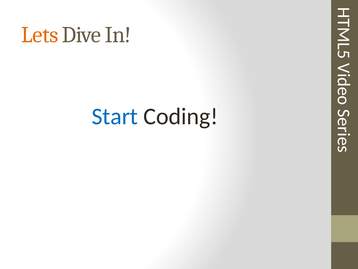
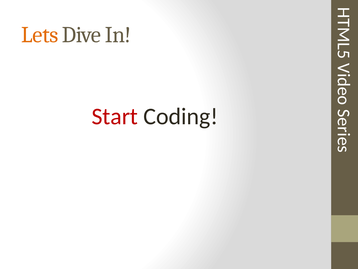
Start colour: blue -> red
